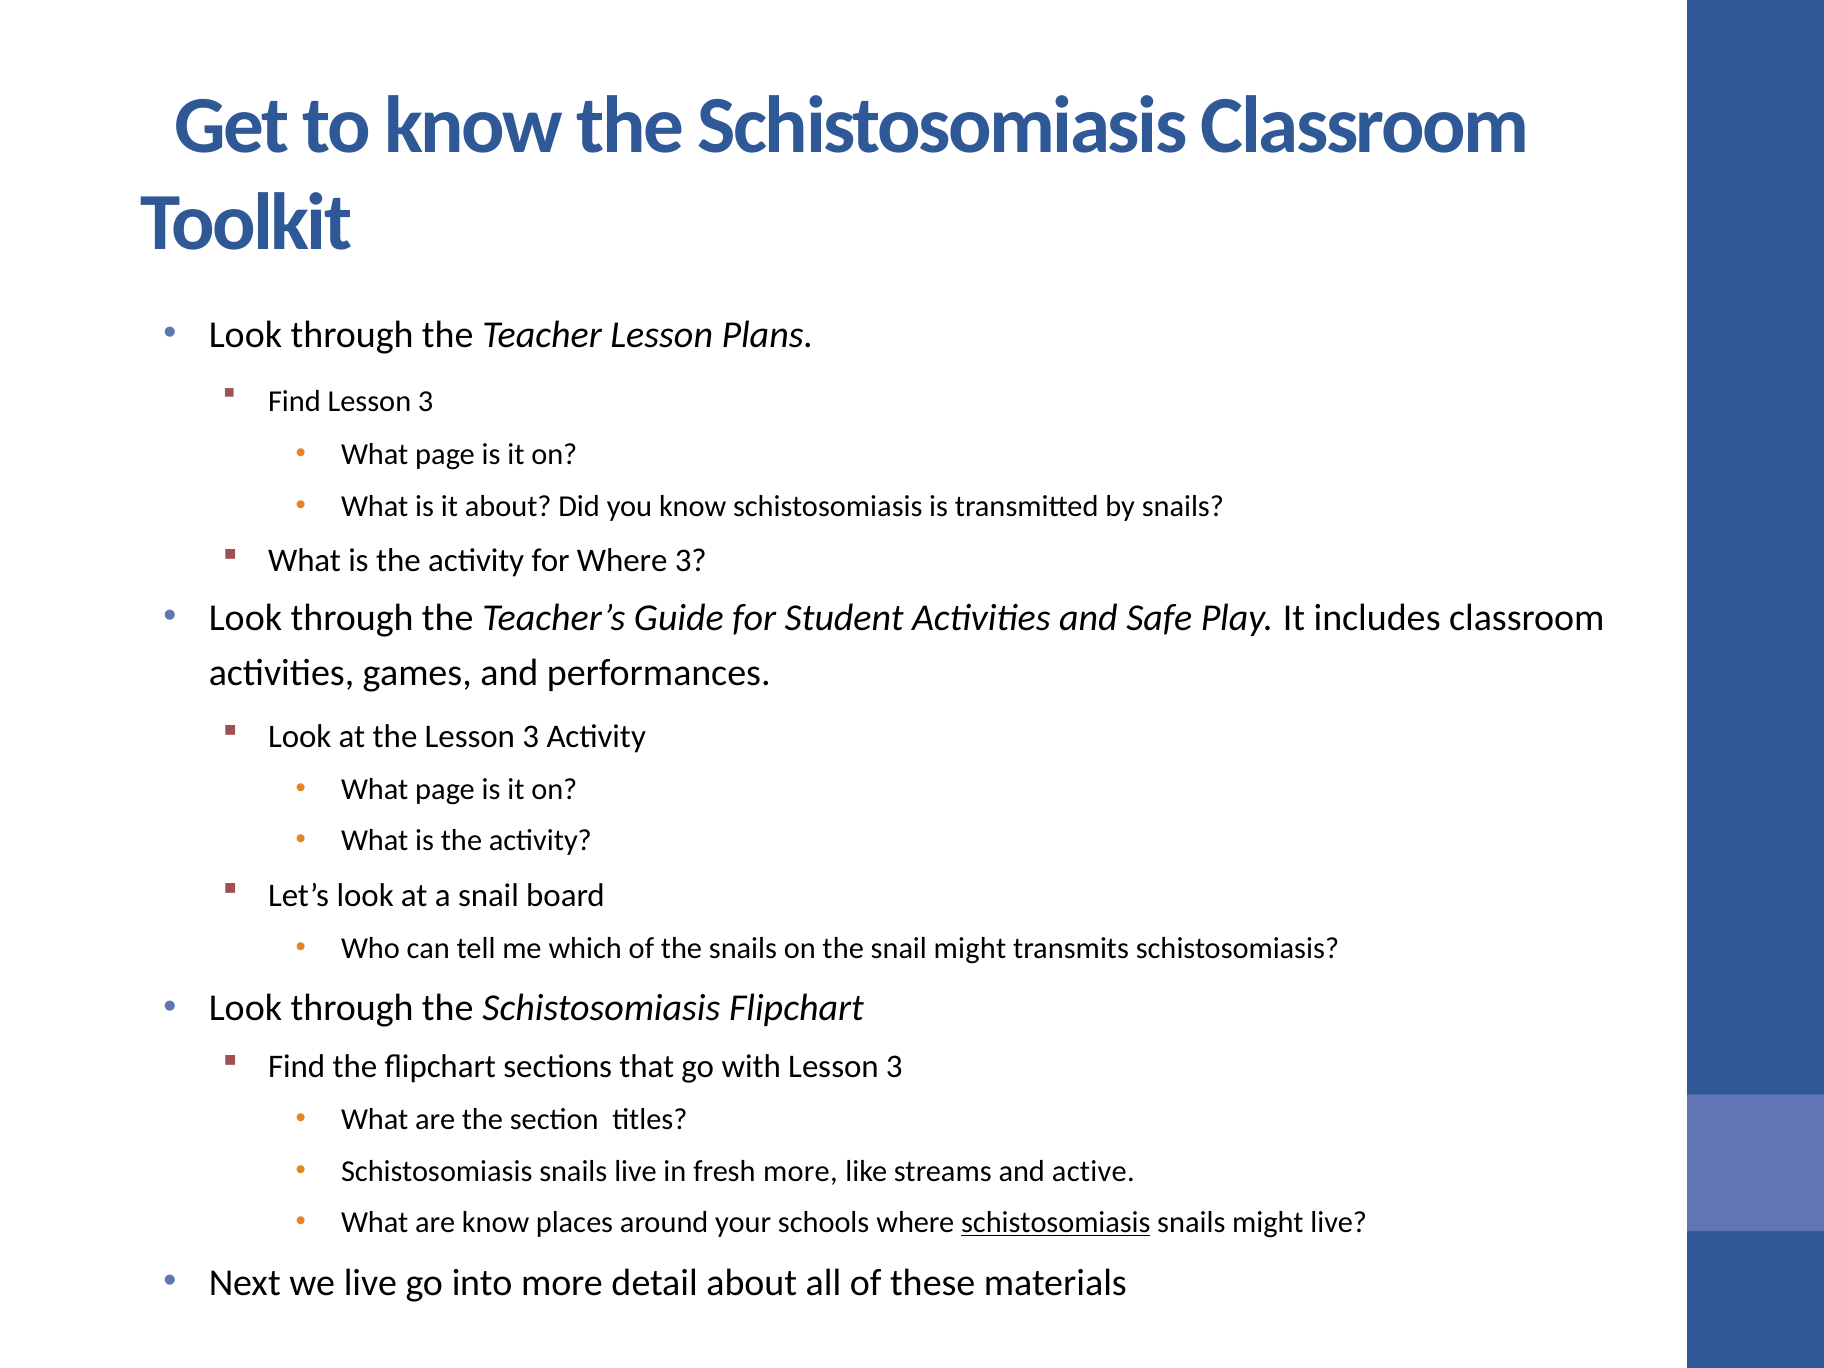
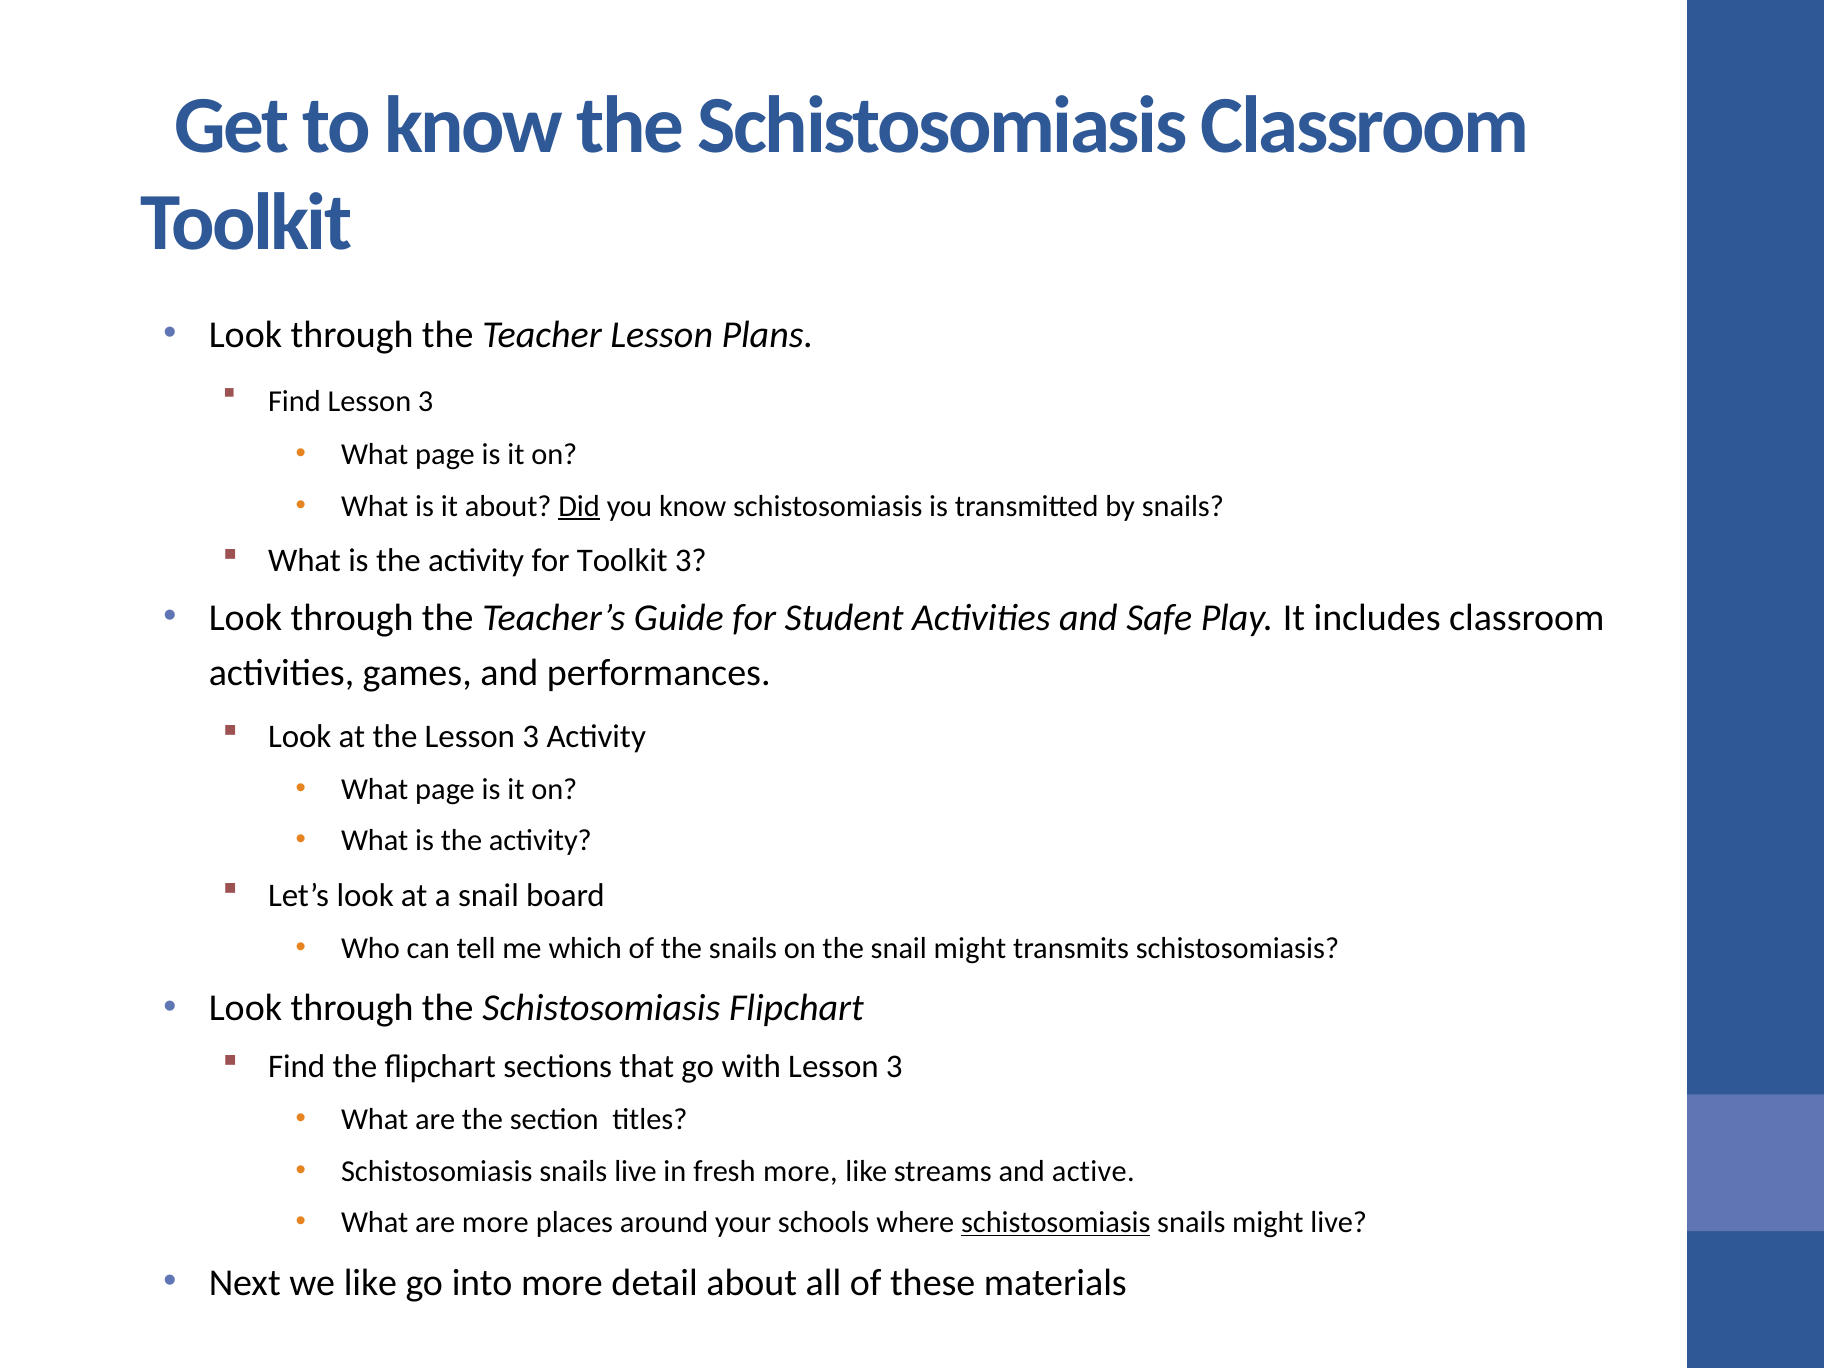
Did underline: none -> present
for Where: Where -> Toolkit
are know: know -> more
we live: live -> like
